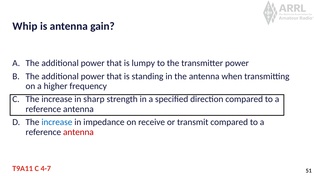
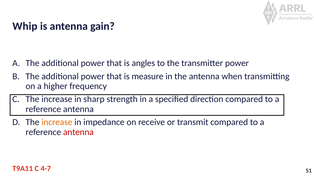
lumpy: lumpy -> angles
standing: standing -> measure
increase at (57, 123) colour: blue -> orange
